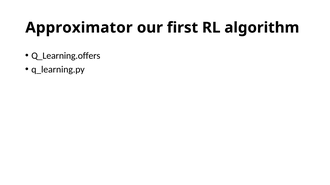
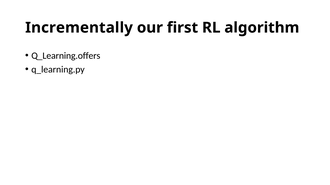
Approximator: Approximator -> Incrementally
